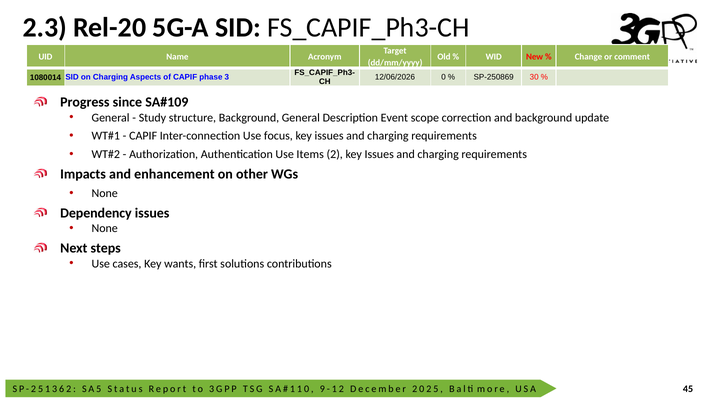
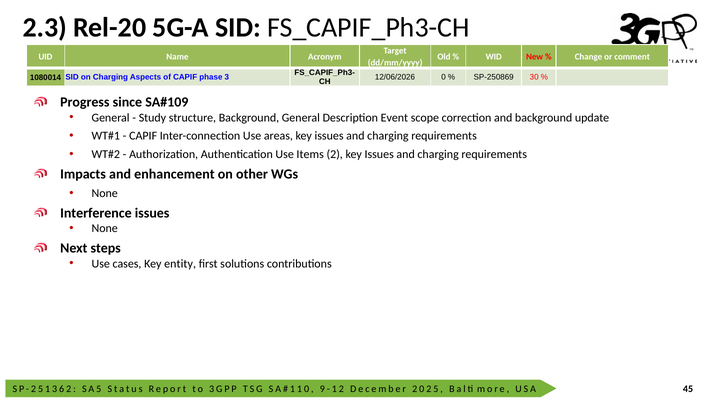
focus: focus -> areas
Dependency: Dependency -> Interference
wants: wants -> entity
